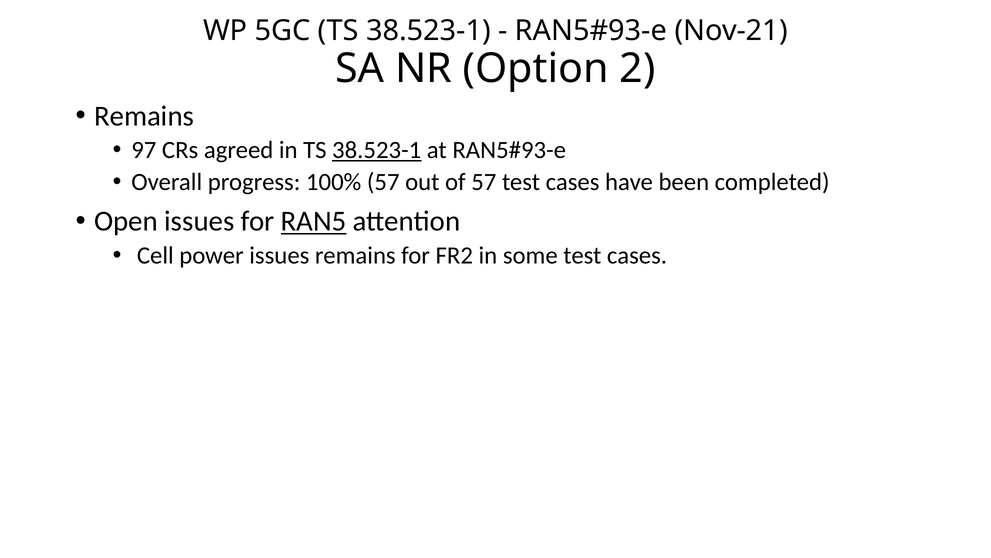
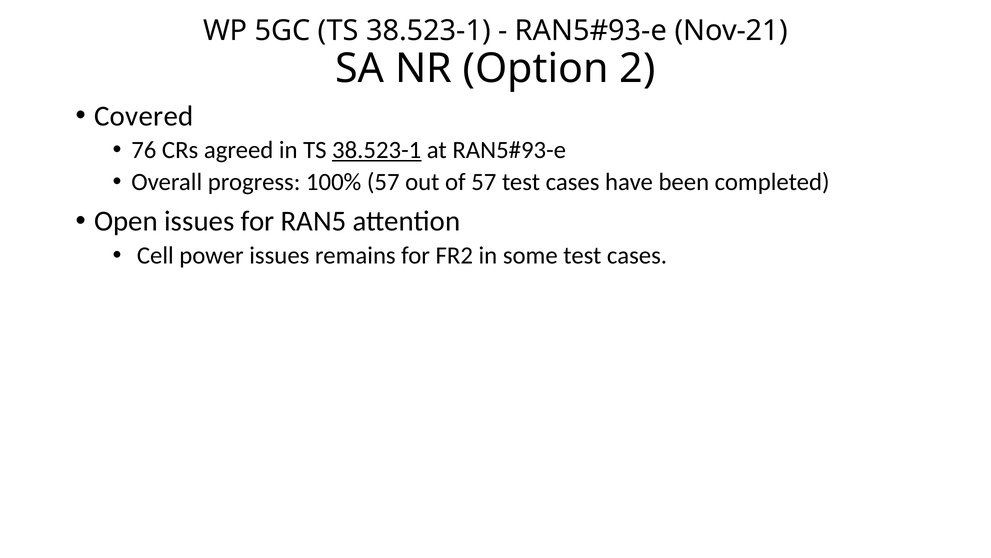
Remains at (144, 116): Remains -> Covered
97: 97 -> 76
RAN5 underline: present -> none
